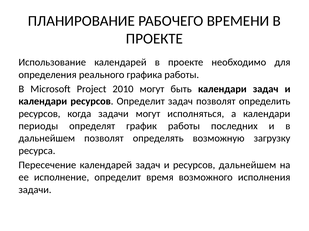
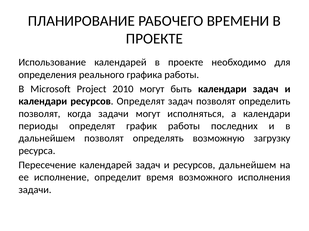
ресурсов Определит: Определит -> Определят
ресурсов at (39, 114): ресурсов -> позволят
